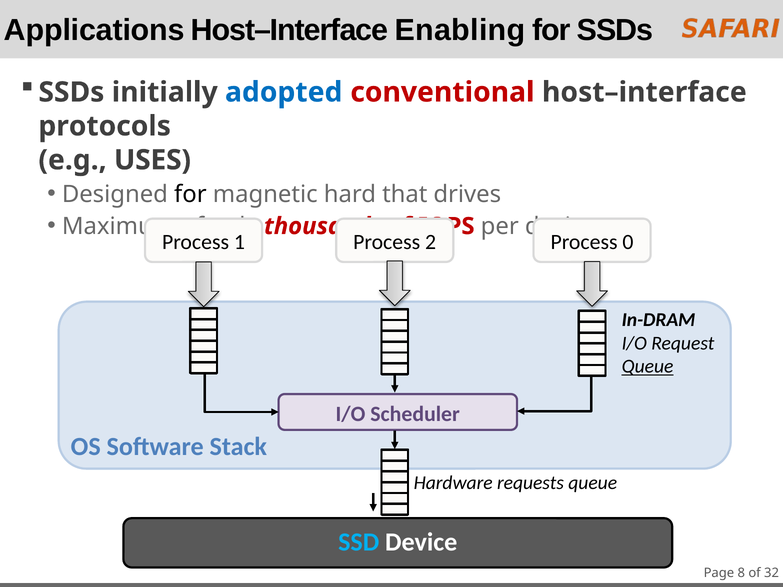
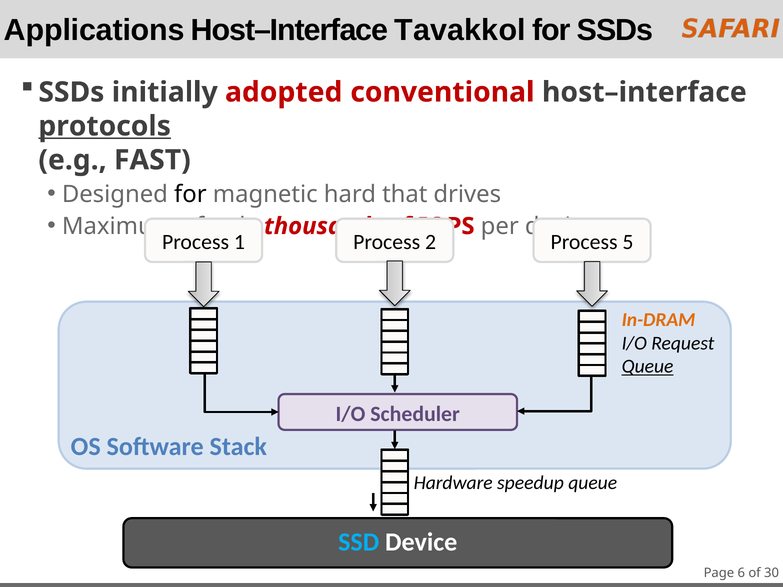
Enabling: Enabling -> Tavakkol
adopted colour: blue -> red
protocols underline: none -> present
USES: USES -> FAST
0: 0 -> 5
In-DRAM colour: black -> orange
requests: requests -> speedup
8: 8 -> 6
32: 32 -> 30
